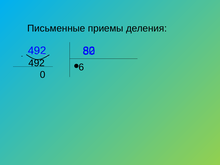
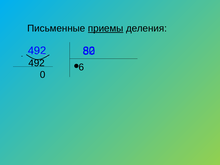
приемы underline: none -> present
